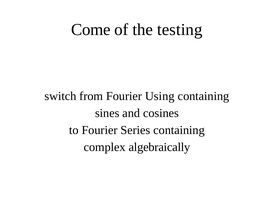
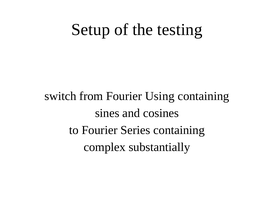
Come: Come -> Setup
algebraically: algebraically -> substantially
